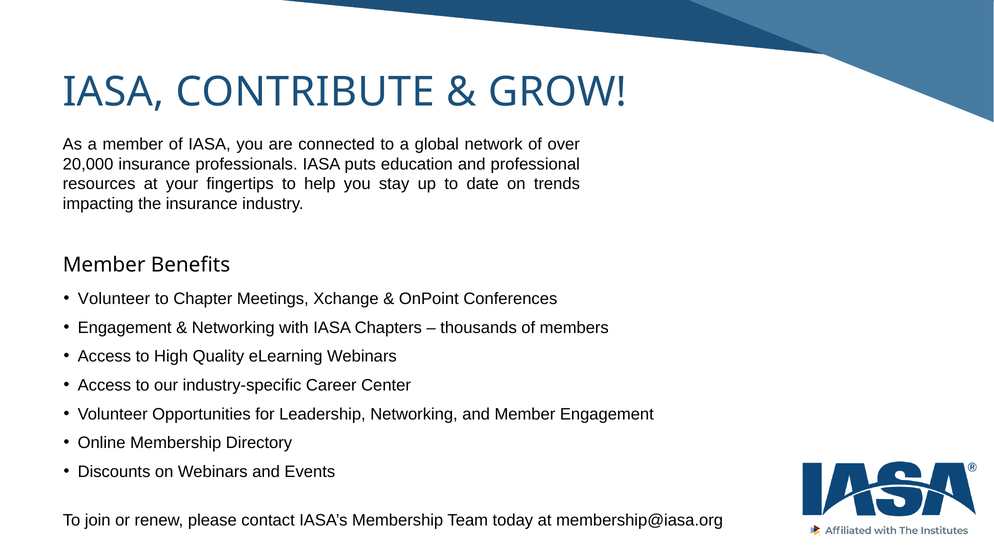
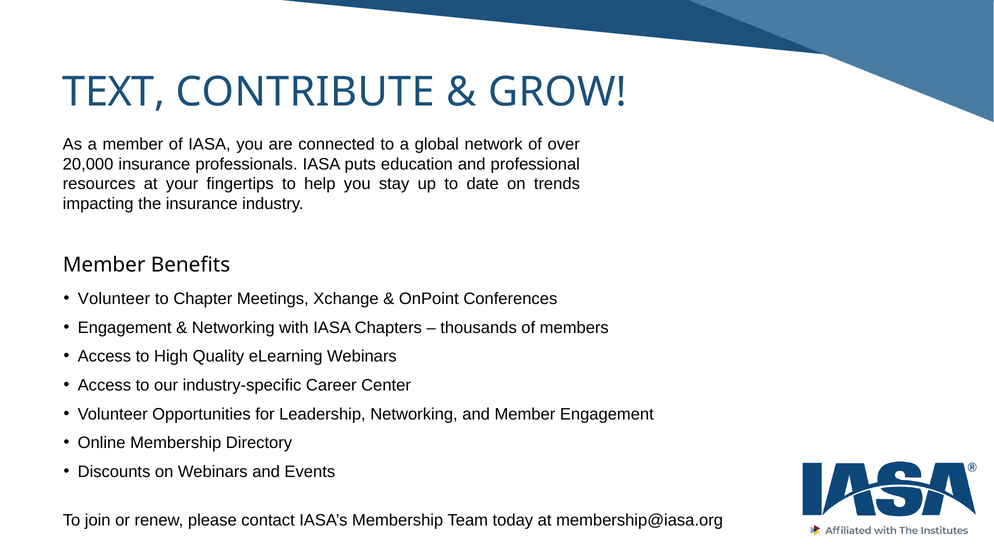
IASA at (114, 92): IASA -> TEXT
